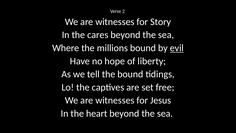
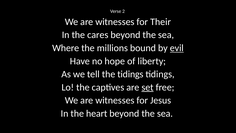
Story: Story -> Their
the bound: bound -> tidings
set underline: none -> present
